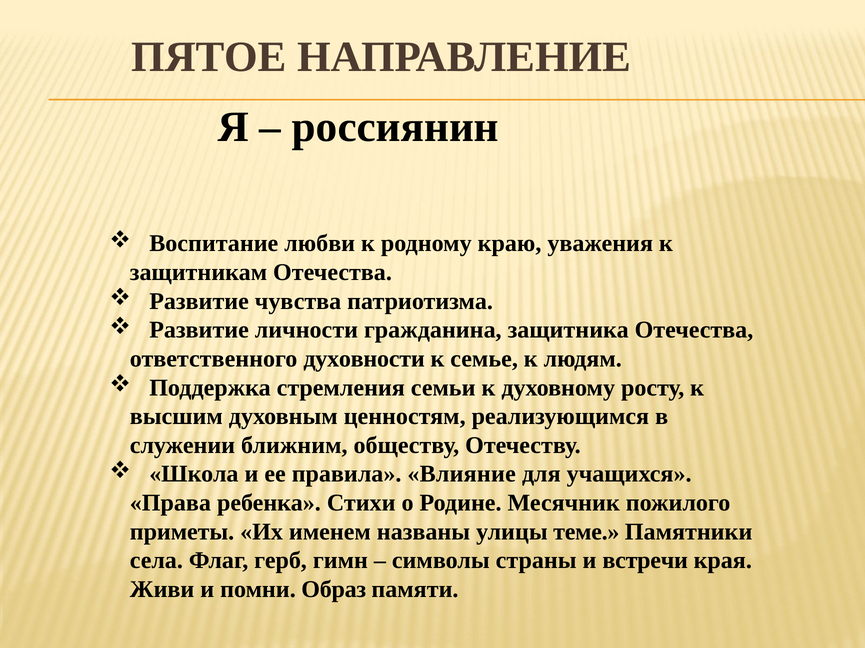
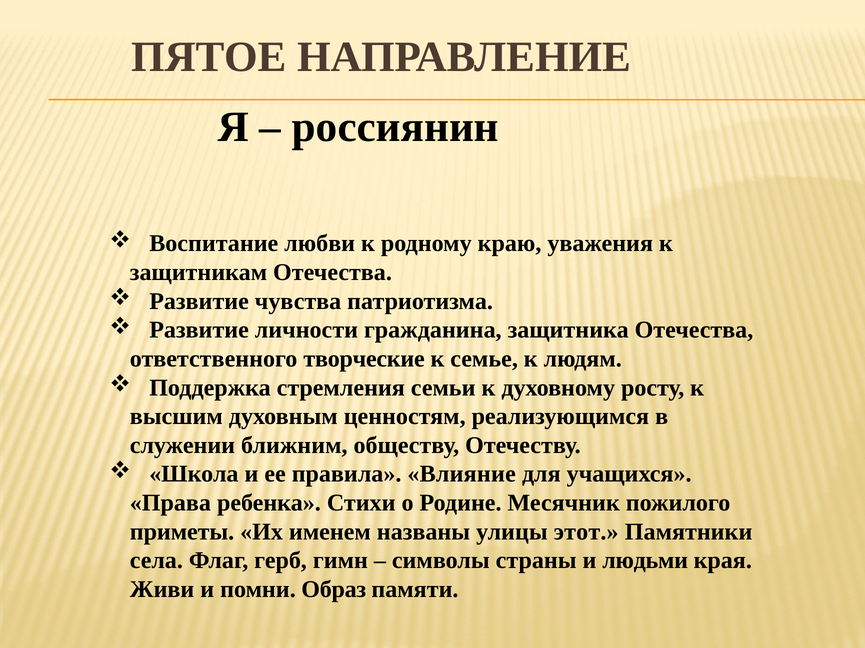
духовности: духовности -> творческие
теме: теме -> этот
встречи: встречи -> людьми
